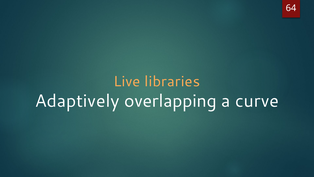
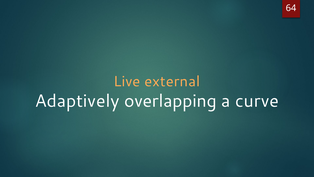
libraries: libraries -> external
